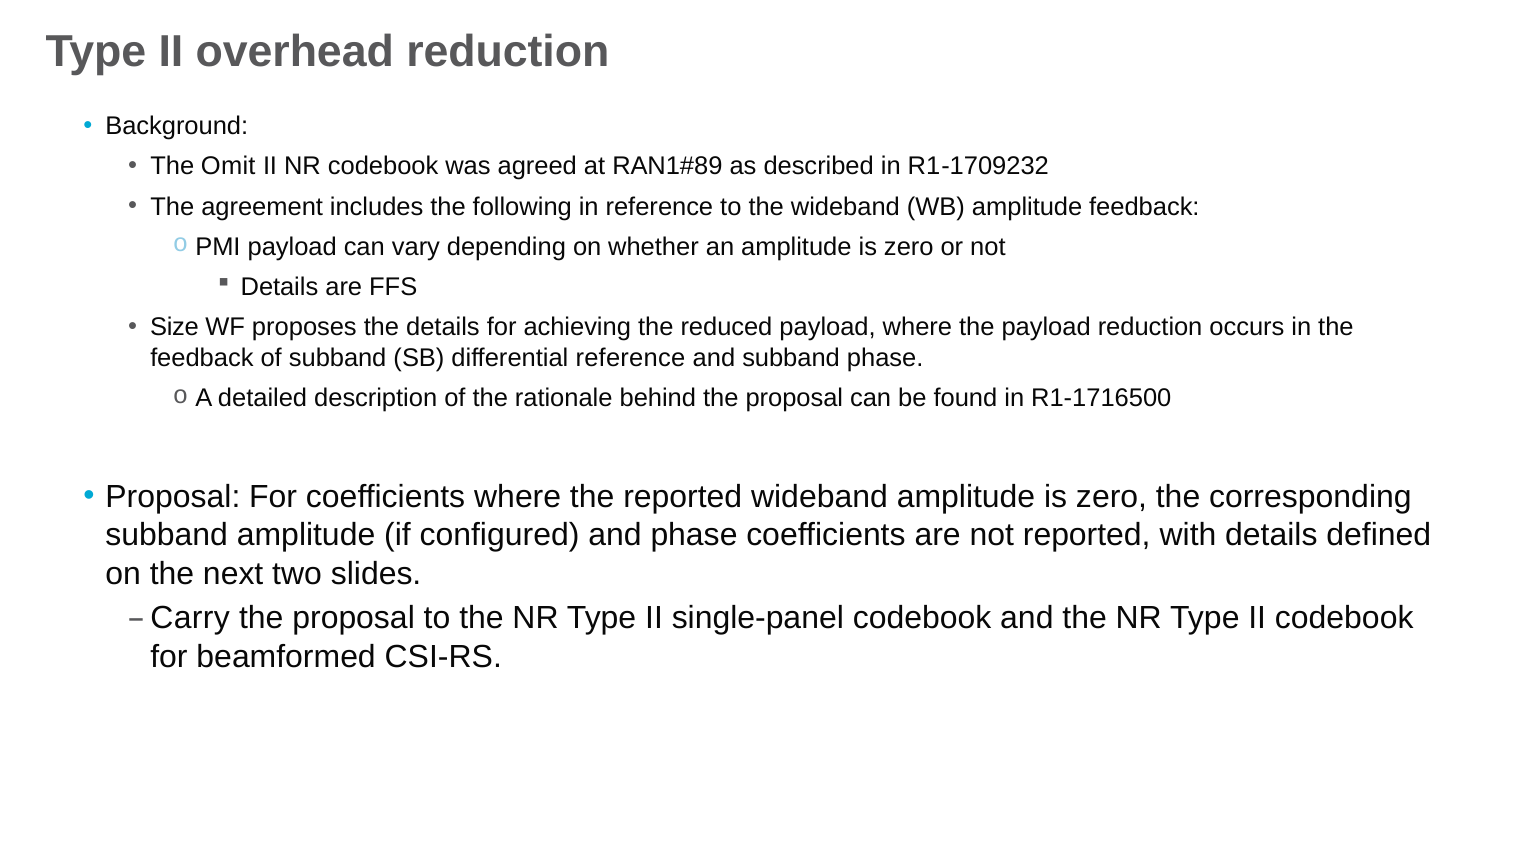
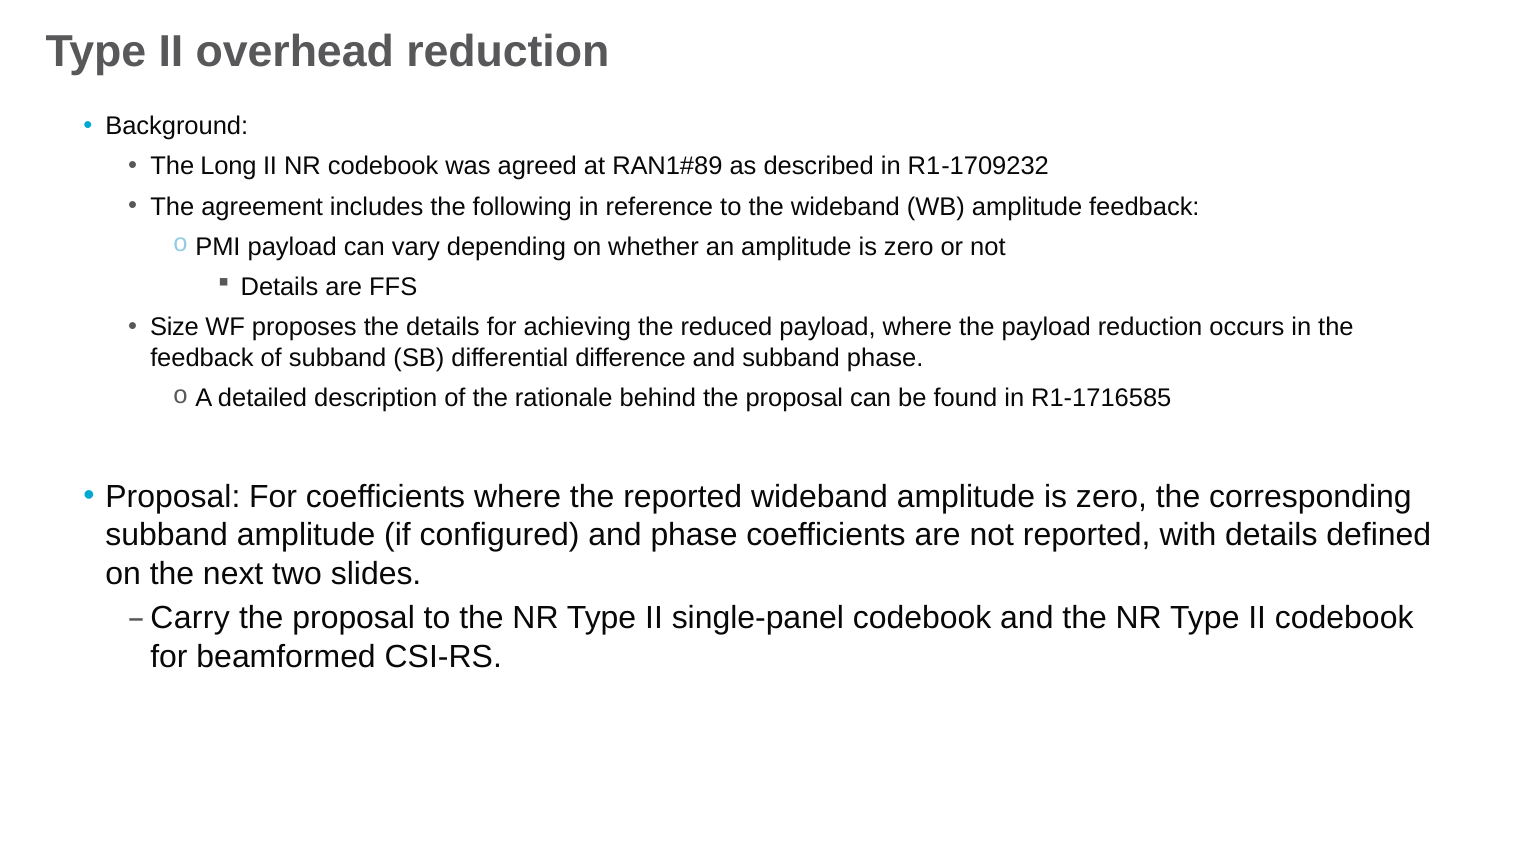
Omit: Omit -> Long
differential reference: reference -> difference
R1-1716500: R1-1716500 -> R1-1716585
